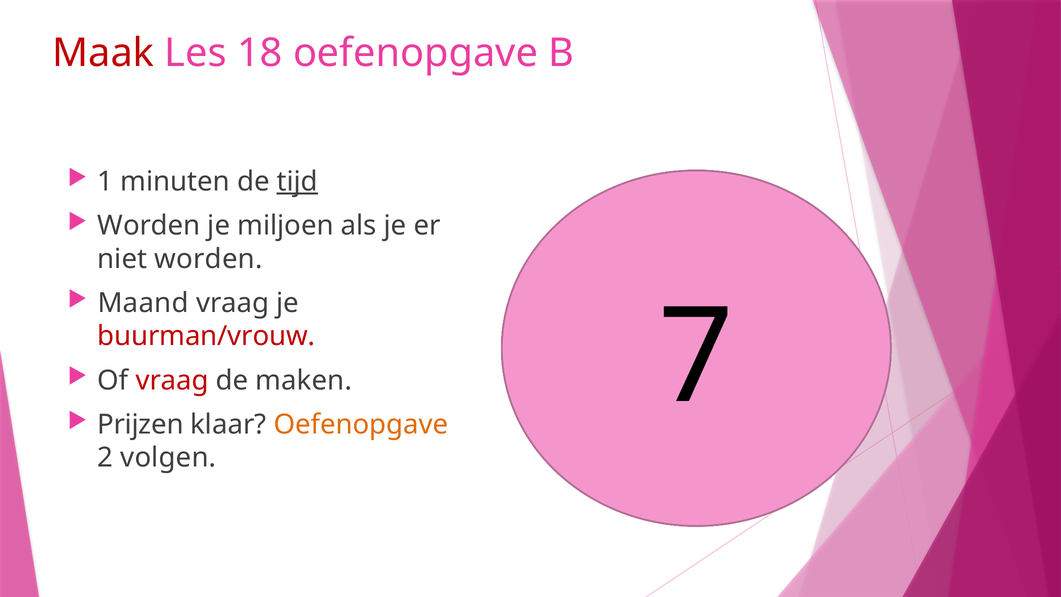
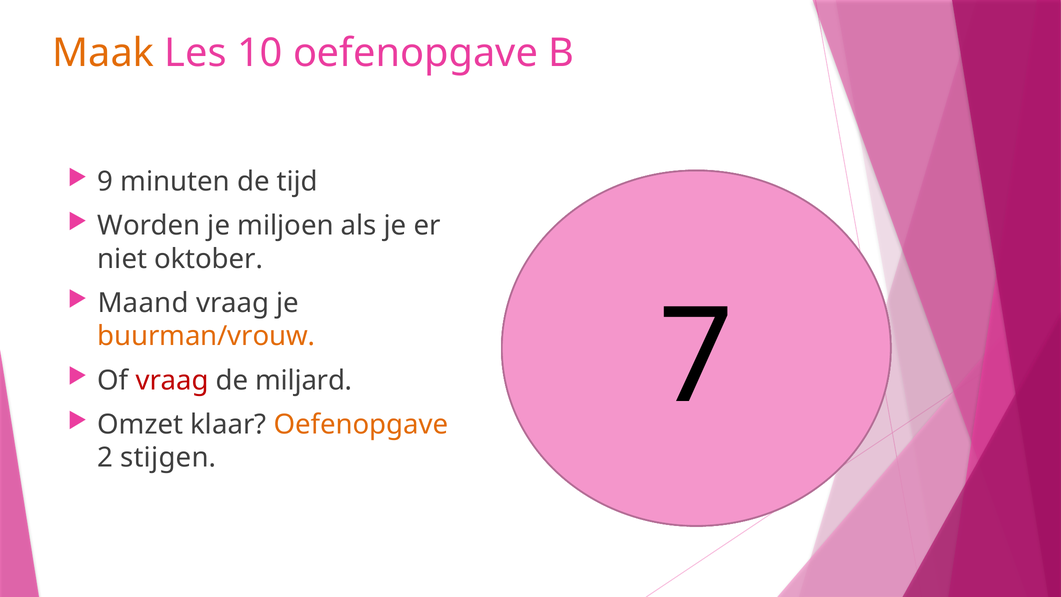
Maak colour: red -> orange
18: 18 -> 10
1: 1 -> 9
tijd underline: present -> none
niet worden: worden -> oktober
buurman/vrouw colour: red -> orange
maken: maken -> miljard
Prijzen: Prijzen -> Omzet
volgen: volgen -> stijgen
